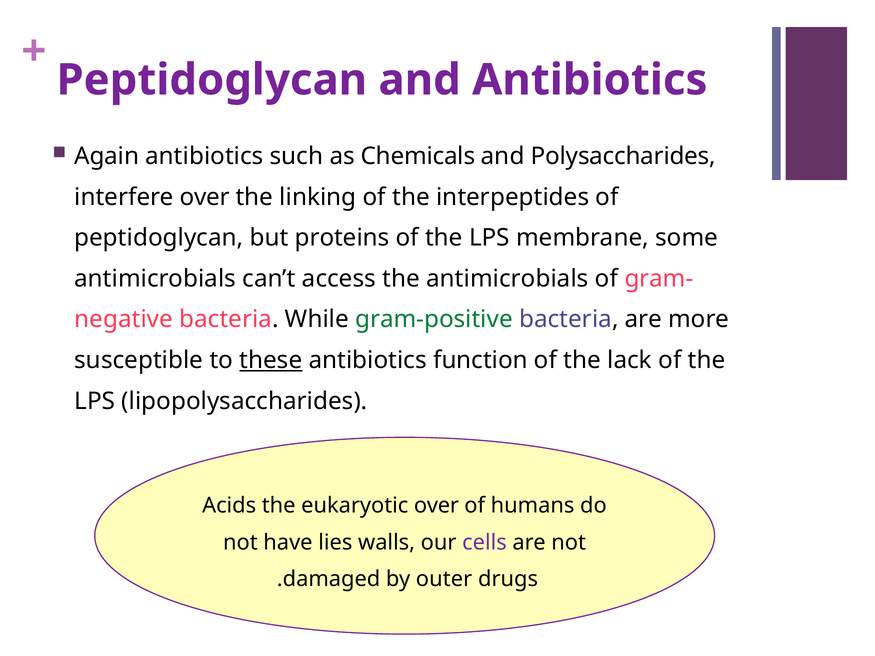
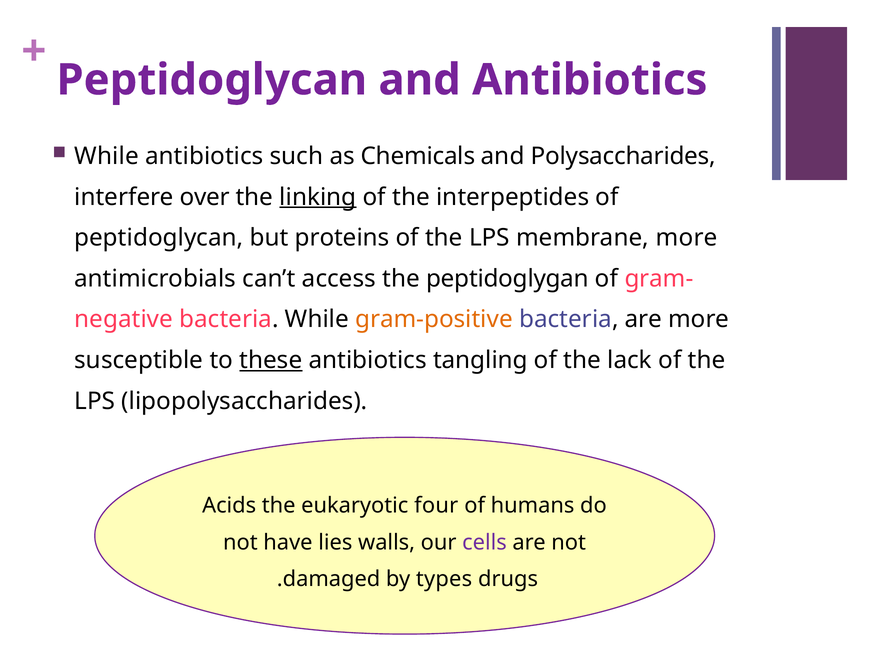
Again at (107, 156): Again -> While
linking underline: none -> present
membrane some: some -> more
the antimicrobials: antimicrobials -> peptidoglygan
gram-positive colour: green -> orange
function: function -> tangling
eukaryotic over: over -> four
outer: outer -> types
